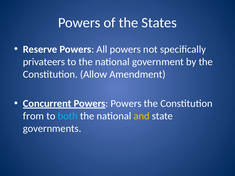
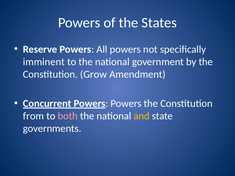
privateers: privateers -> imminent
Allow: Allow -> Grow
both colour: light blue -> pink
